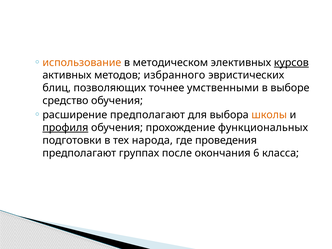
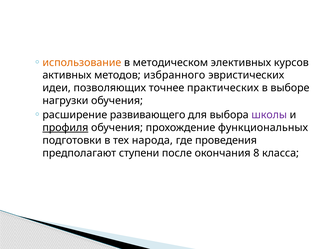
курсов underline: present -> none
блиц: блиц -> идеи
умственными: умственными -> практических
средство: средство -> нагрузки
расширение предполагают: предполагают -> развивающего
школы colour: orange -> purple
группах: группах -> ступени
6: 6 -> 8
